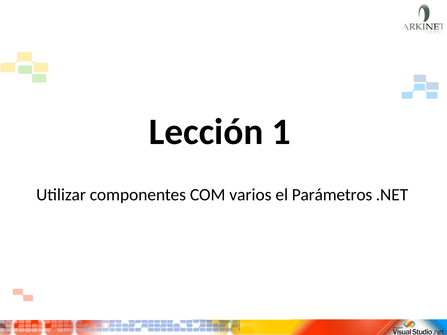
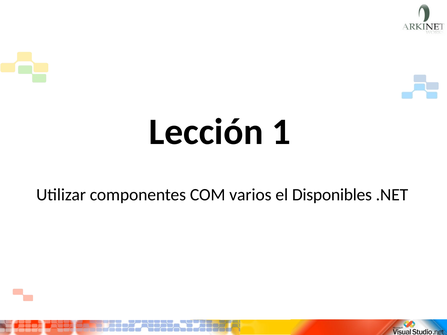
Parámetros: Parámetros -> Disponibles
